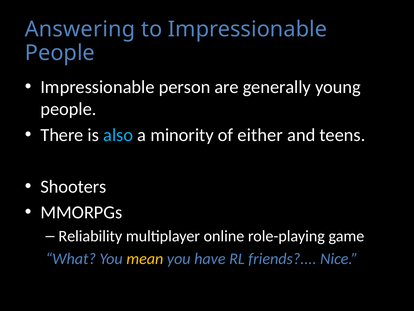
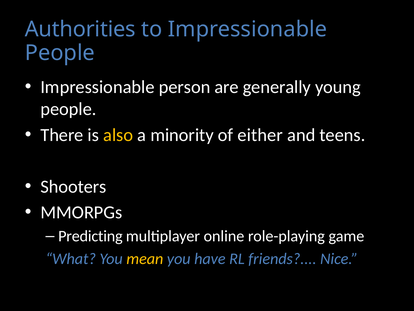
Answering: Answering -> Authorities
also colour: light blue -> yellow
Reliability: Reliability -> Predicting
